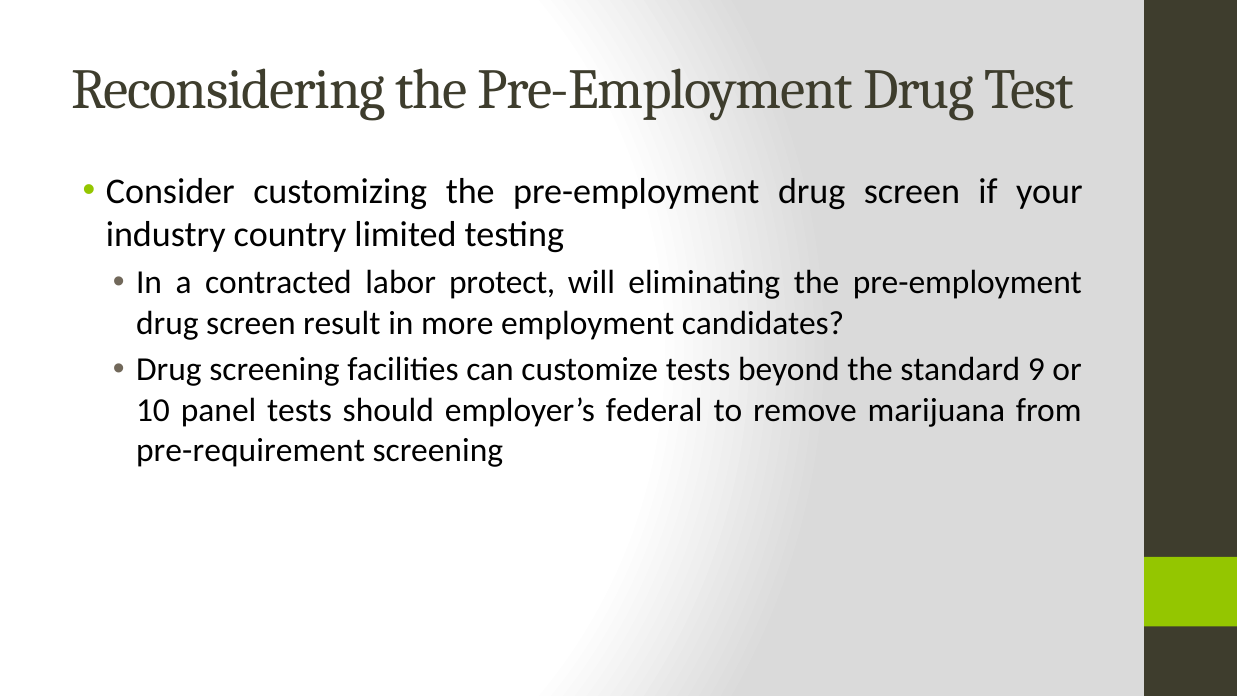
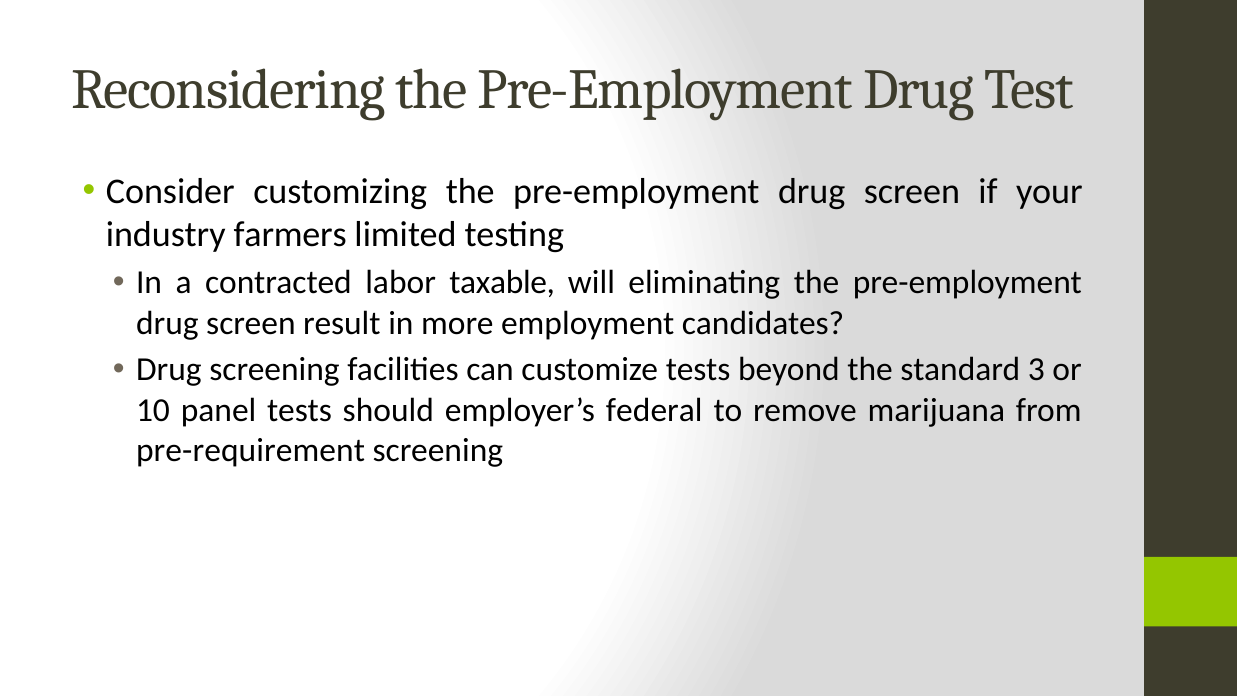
country: country -> farmers
protect: protect -> taxable
9: 9 -> 3
